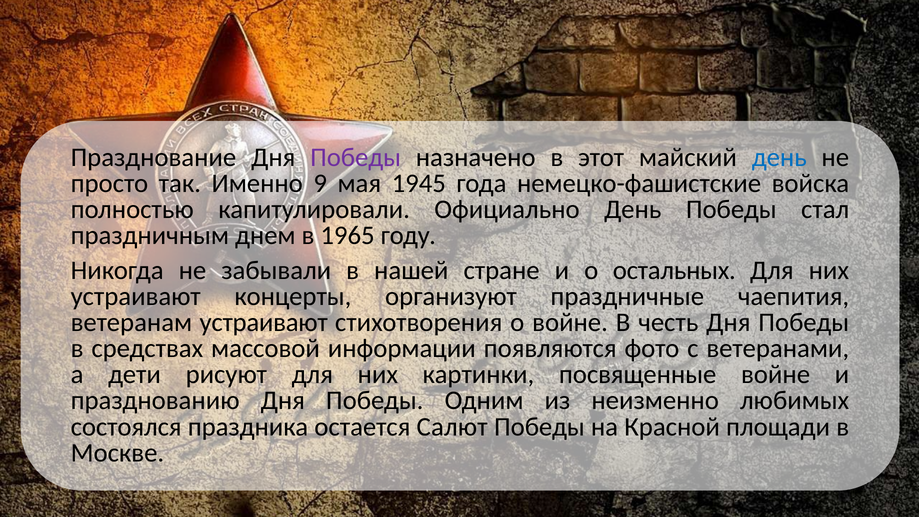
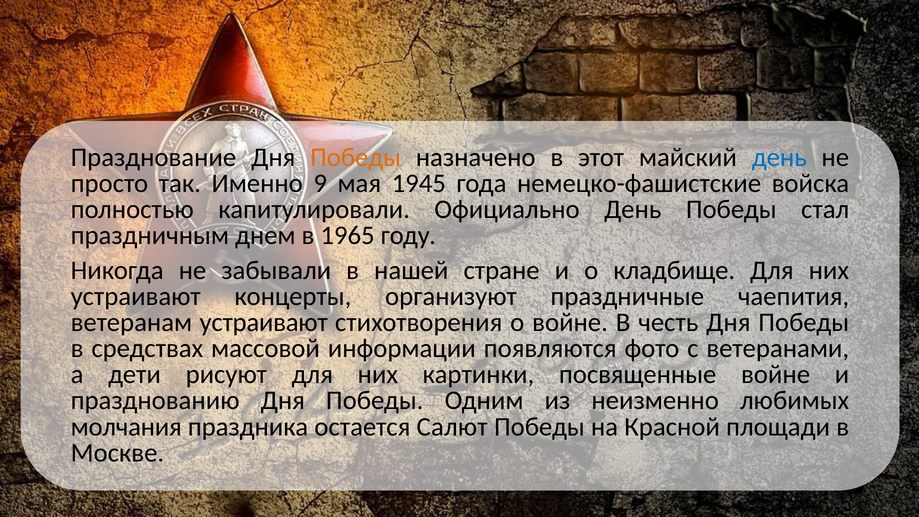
Победы at (356, 157) colour: purple -> orange
остальных: остальных -> кладбище
состоялся: состоялся -> молчания
